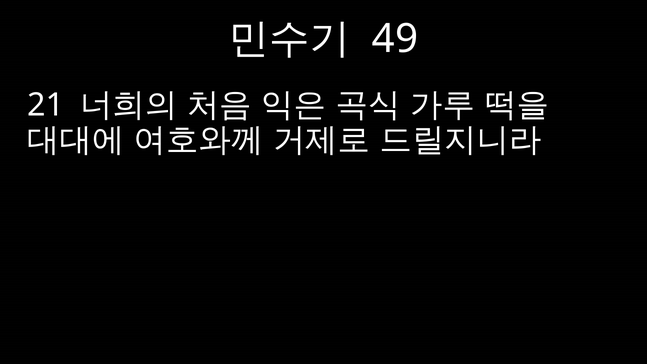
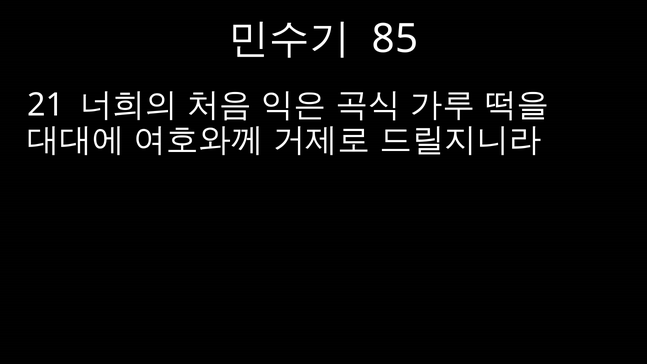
49: 49 -> 85
